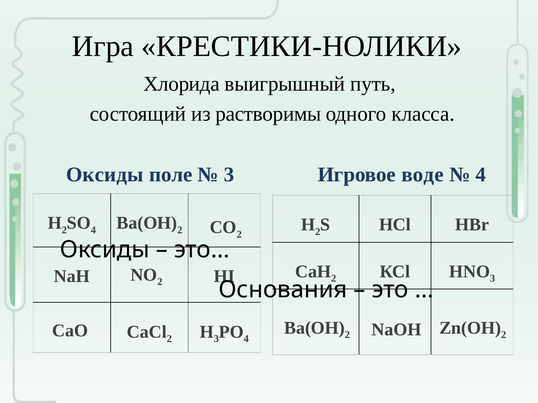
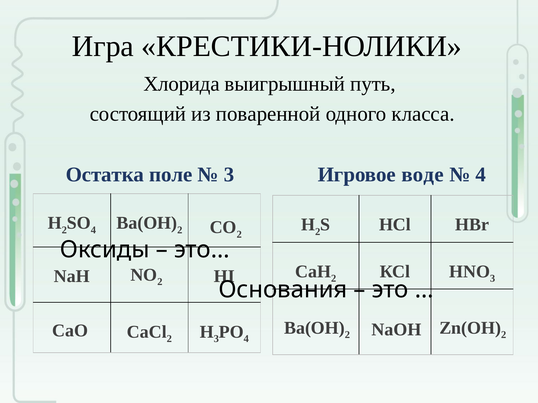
растворимы: растворимы -> поваренной
Оксиды at (105, 175): Оксиды -> Остатка
